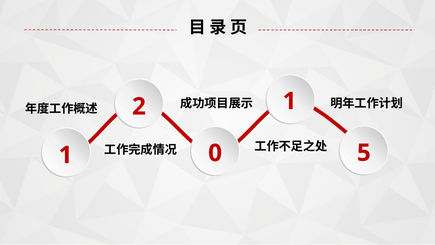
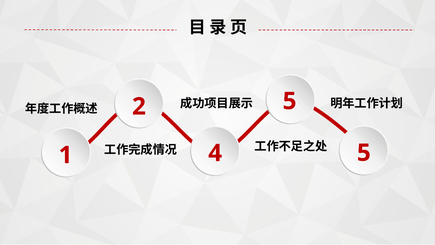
2 1: 1 -> 5
0: 0 -> 4
